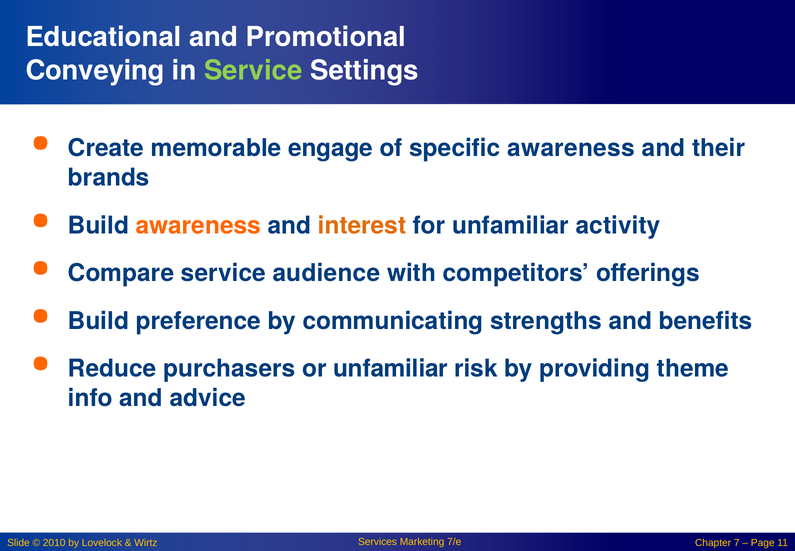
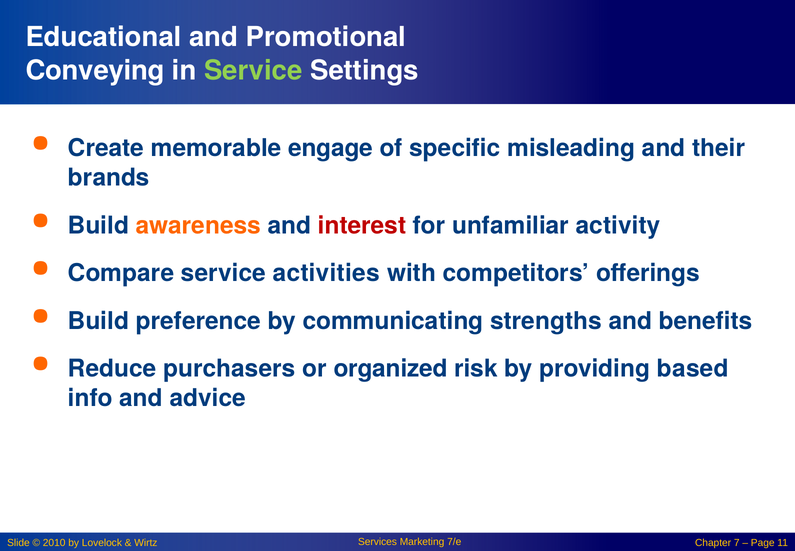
specific awareness: awareness -> misleading
interest colour: orange -> red
audience: audience -> activities
or unfamiliar: unfamiliar -> organized
theme: theme -> based
